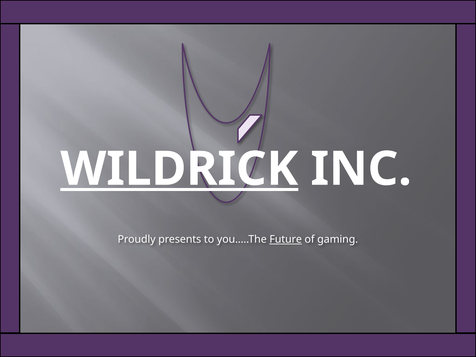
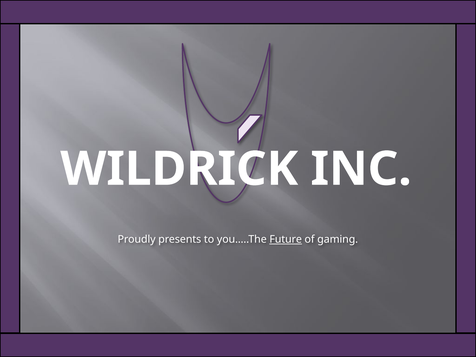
WILDRICK underline: present -> none
